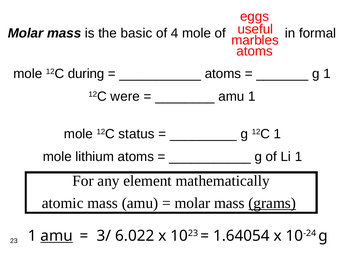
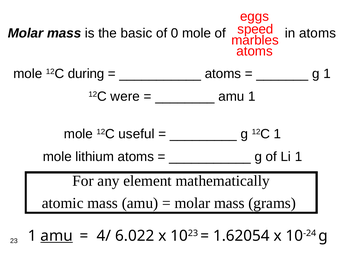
useful: useful -> speed
4: 4 -> 0
in formal: formal -> atoms
status: status -> useful
grams underline: present -> none
3/: 3/ -> 4/
1.64054: 1.64054 -> 1.62054
